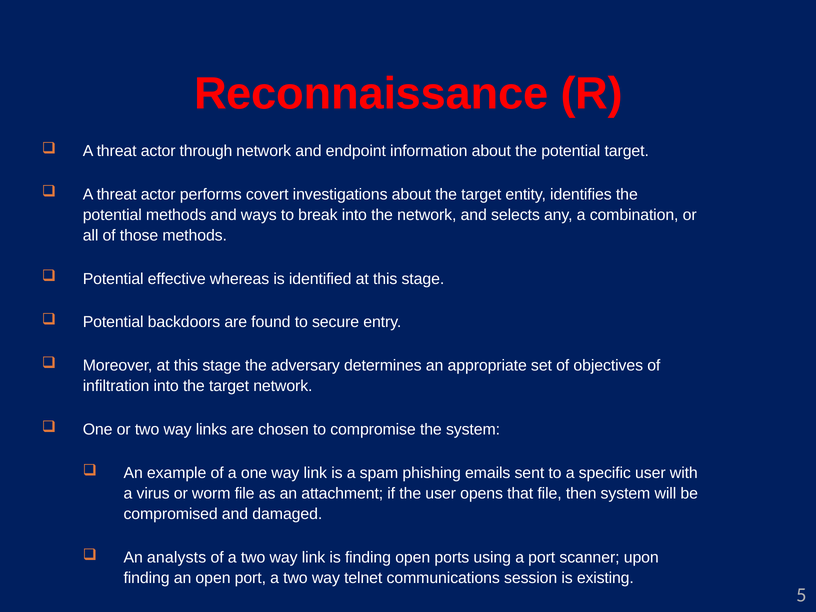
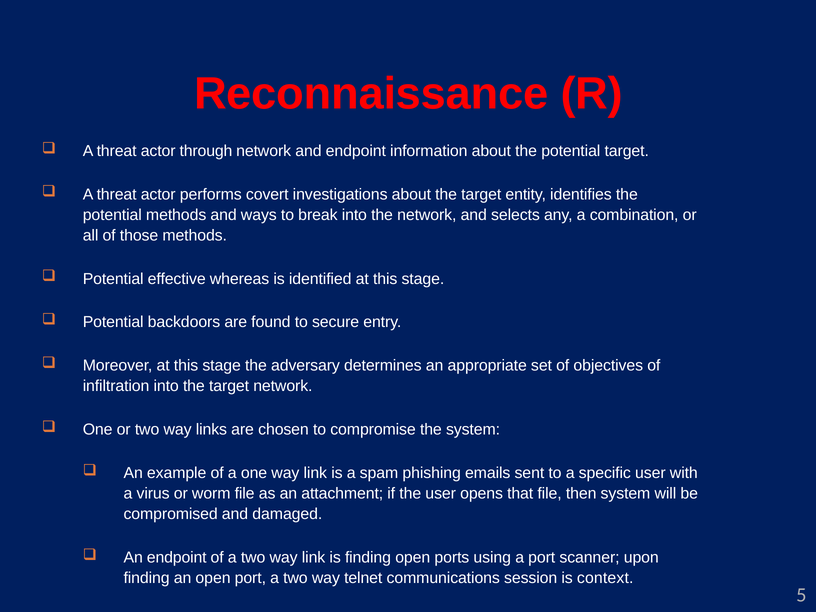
An analysts: analysts -> endpoint
existing: existing -> context
